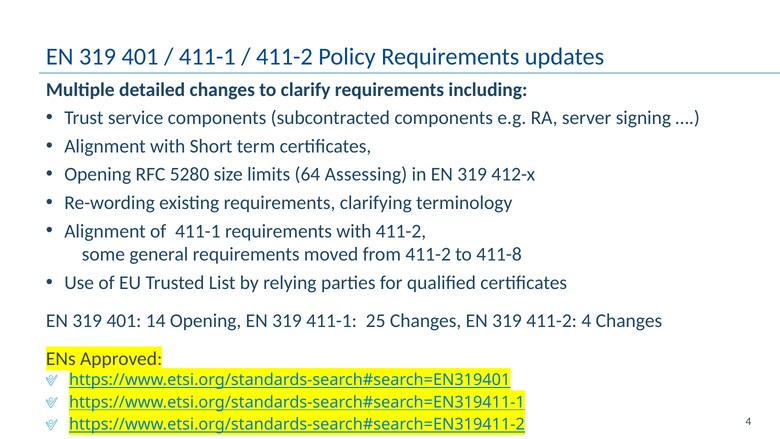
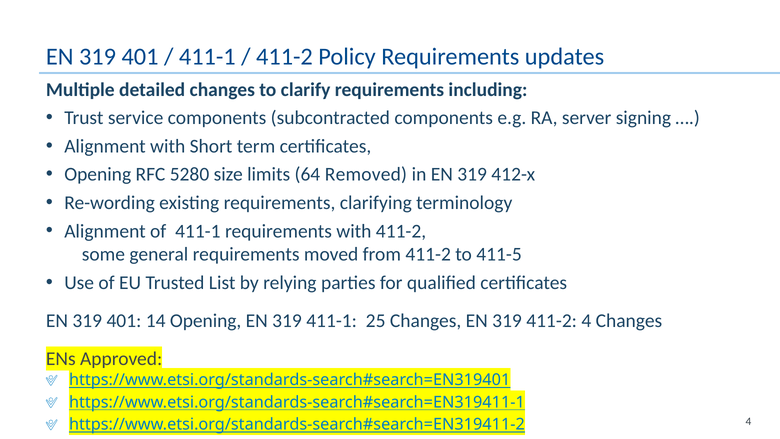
Assessing: Assessing -> Removed
411-8: 411-8 -> 411-5
